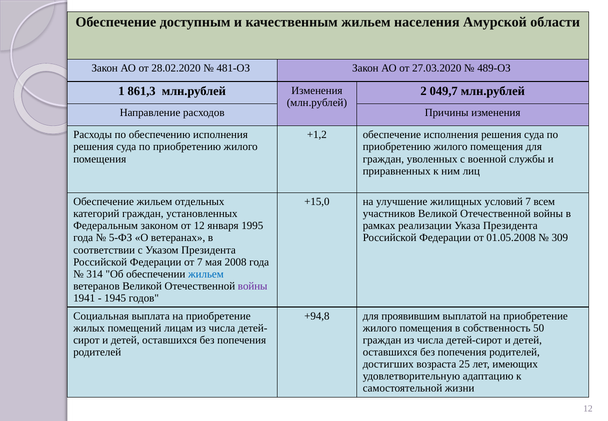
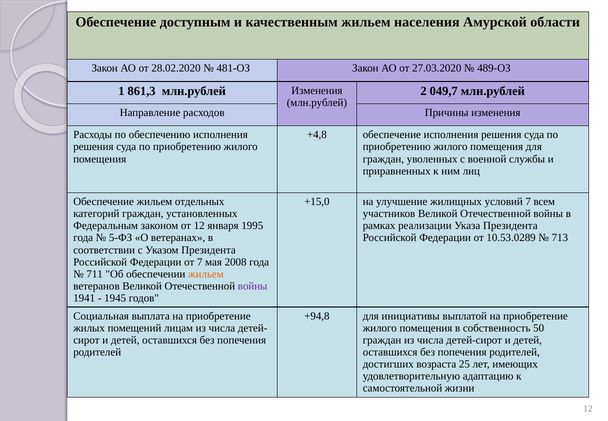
+1,2: +1,2 -> +4,8
01.05.2008: 01.05.2008 -> 10.53.0289
309: 309 -> 713
314: 314 -> 711
жильем at (206, 274) colour: blue -> orange
проявившим: проявившим -> инициативы
